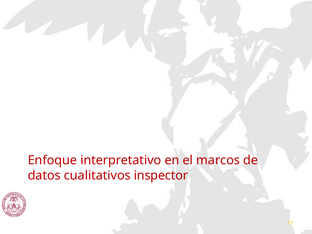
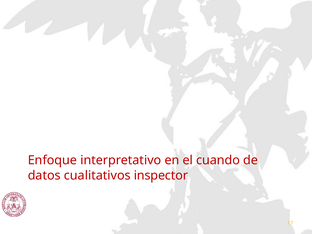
marcos: marcos -> cuando
